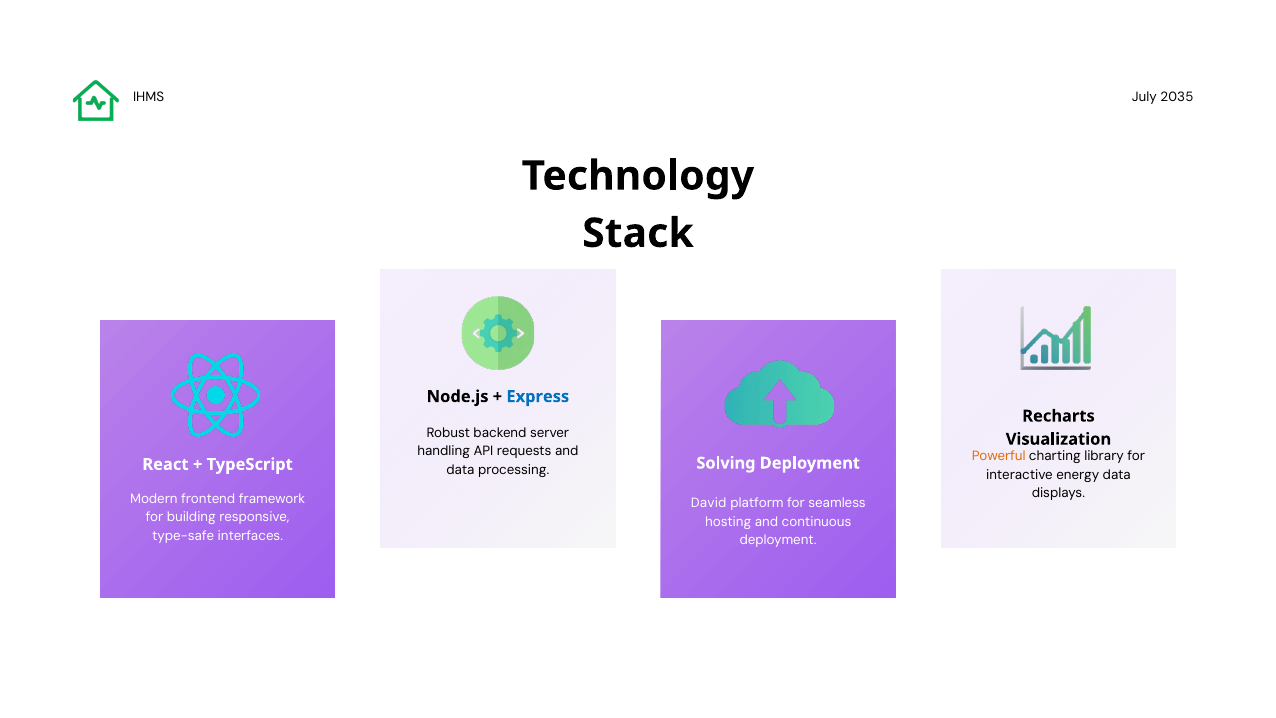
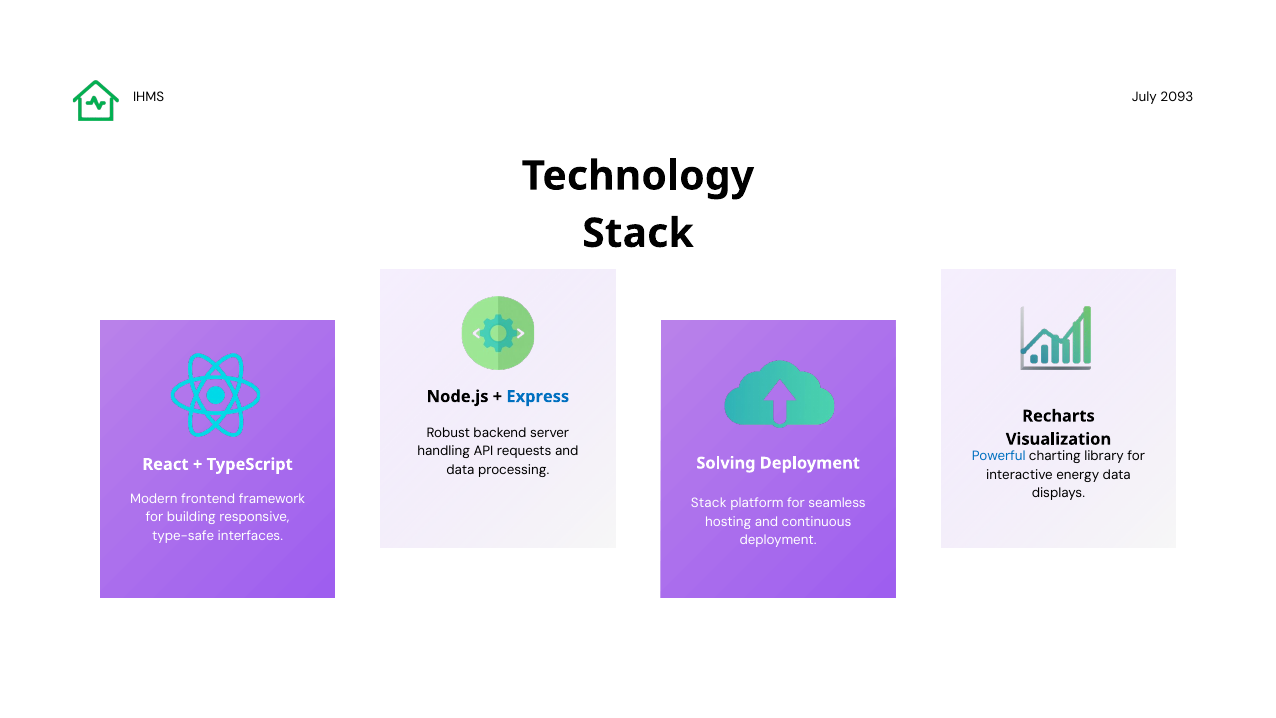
2035: 2035 -> 2093
Powerful colour: orange -> blue
David at (709, 503): David -> Stack
